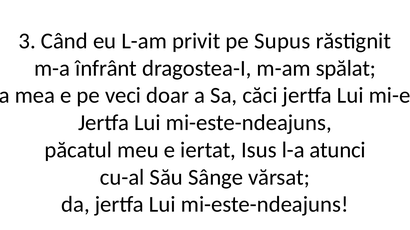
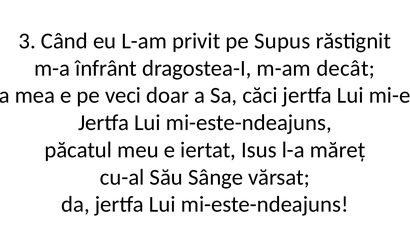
spălat: spălat -> decât
l-a atunci: atunci -> măreț
